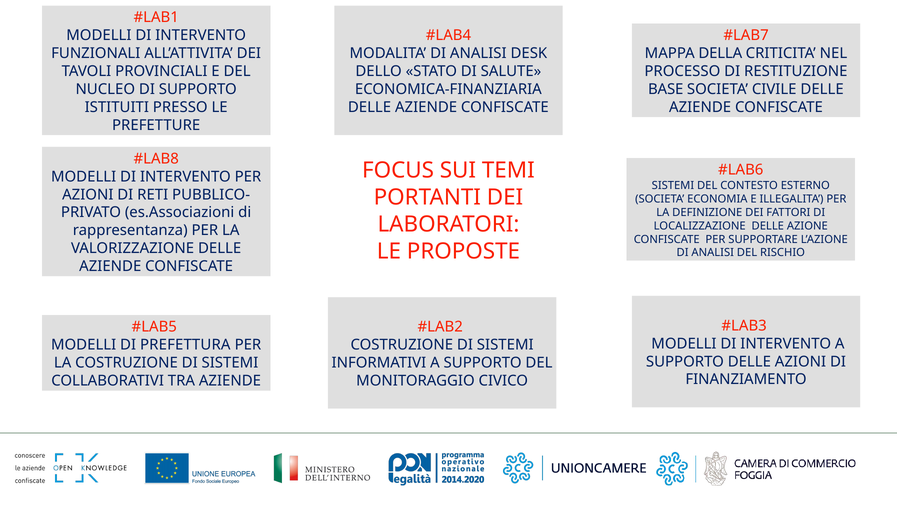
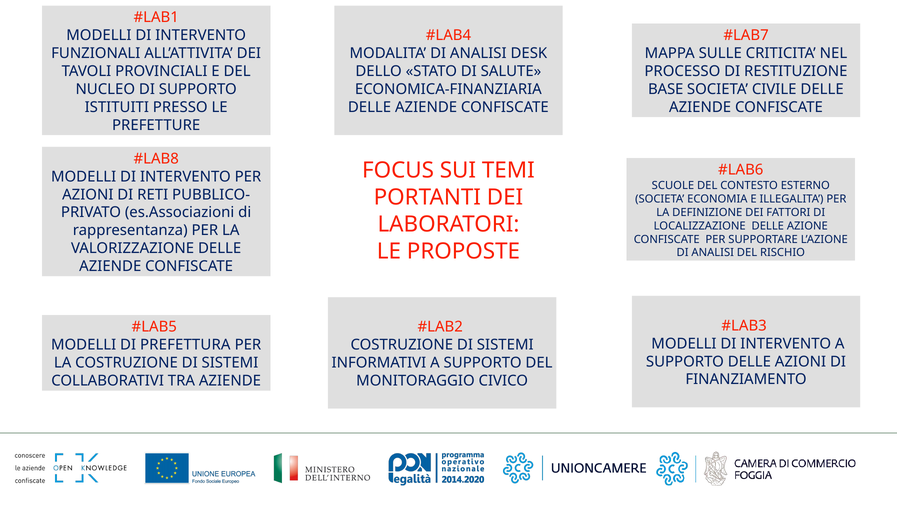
DELLA: DELLA -> SULLE
SISTEMI at (673, 185): SISTEMI -> SCUOLE
